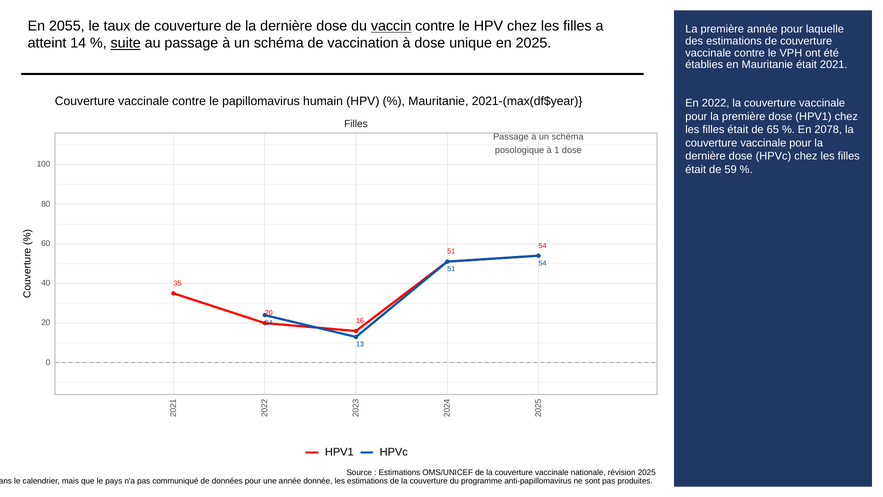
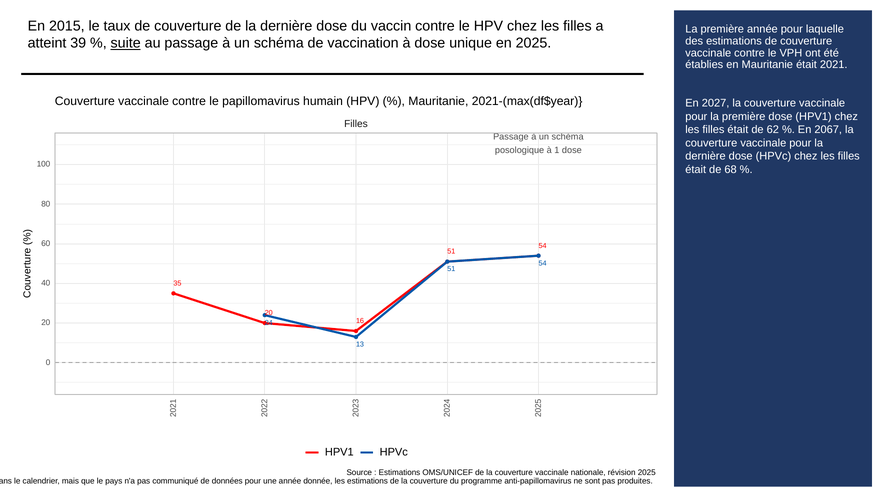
2055: 2055 -> 2015
vaccin at (391, 26) underline: present -> none
14: 14 -> 39
2022: 2022 -> 2027
65: 65 -> 62
2078: 2078 -> 2067
59: 59 -> 68
